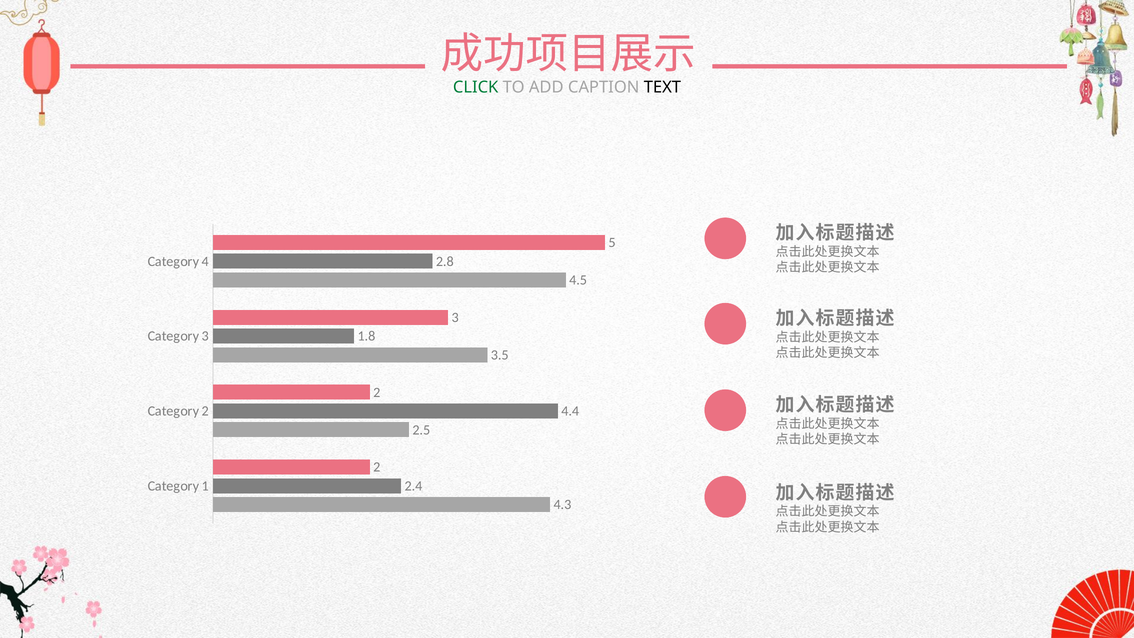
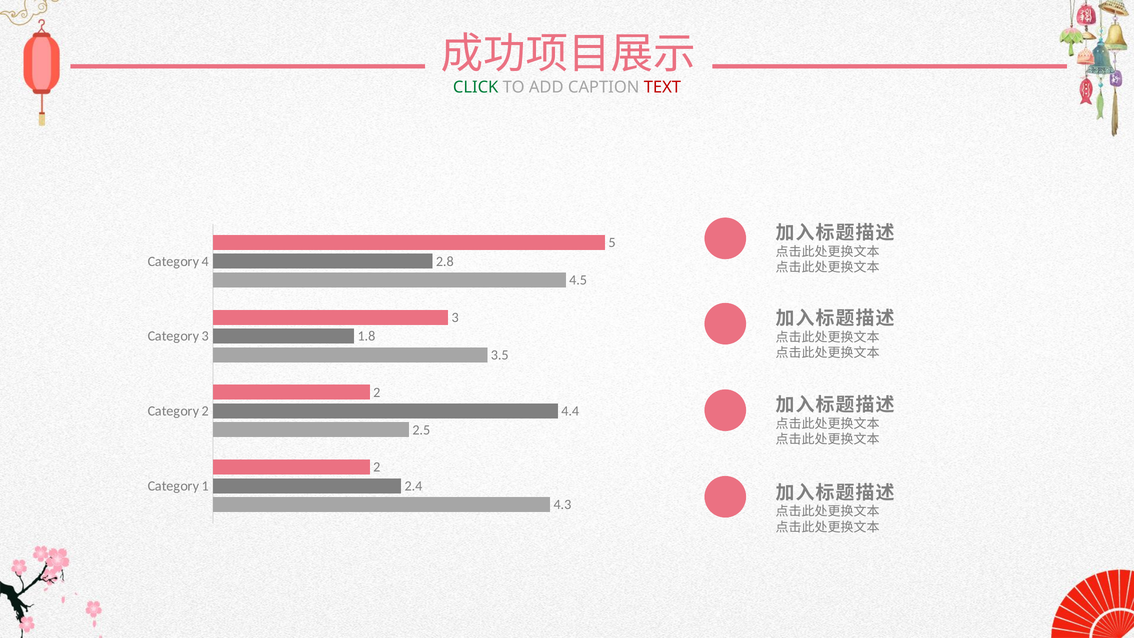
TEXT colour: black -> red
